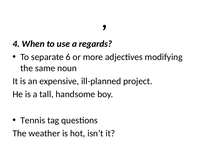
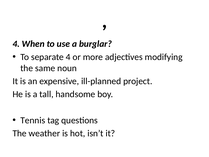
regards: regards -> burglar
separate 6: 6 -> 4
